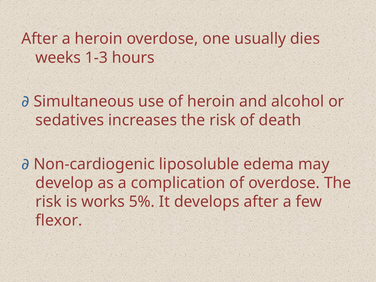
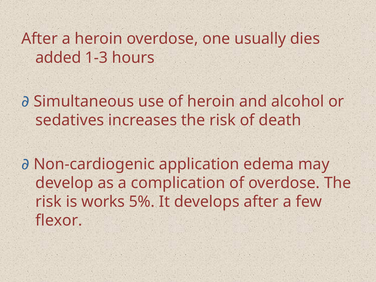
weeks: weeks -> added
liposoluble: liposoluble -> application
